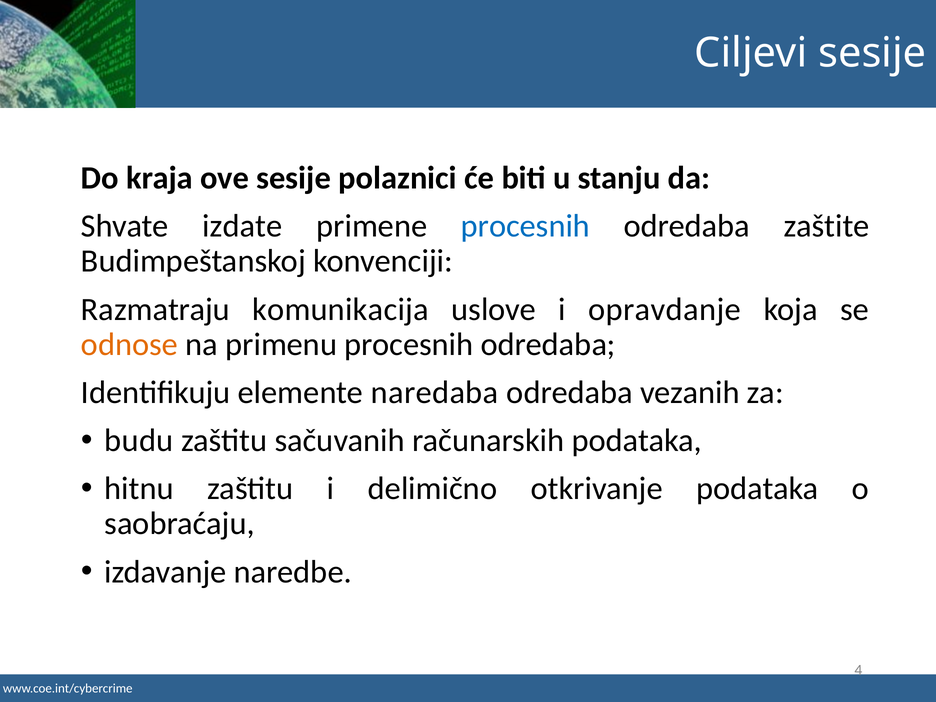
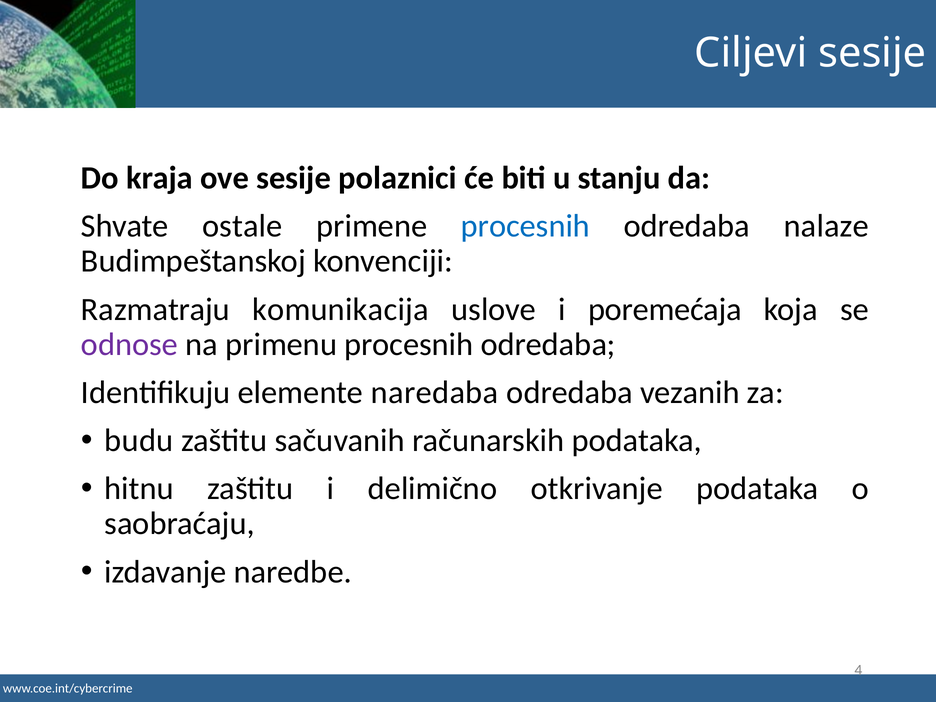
izdate: izdate -> ostale
zaštite: zaštite -> nalaze
opravdanje: opravdanje -> poremećaja
odnose colour: orange -> purple
